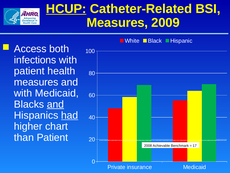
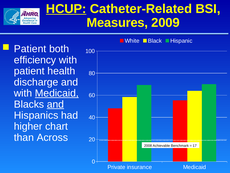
Access at (30, 49): Access -> Patient
infections: infections -> efficiency
measures at (36, 82): measures -> discharge
Medicaid at (57, 93) underline: none -> present
had underline: present -> none
than Patient: Patient -> Across
